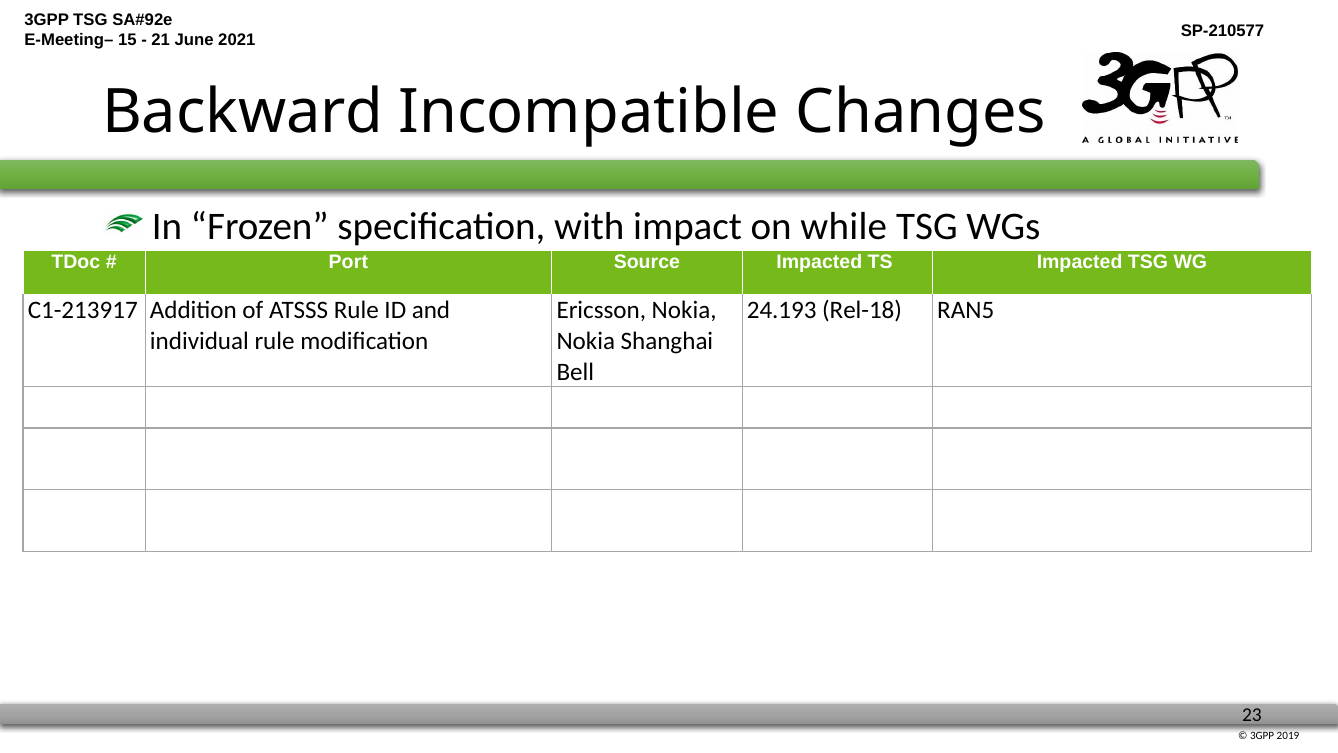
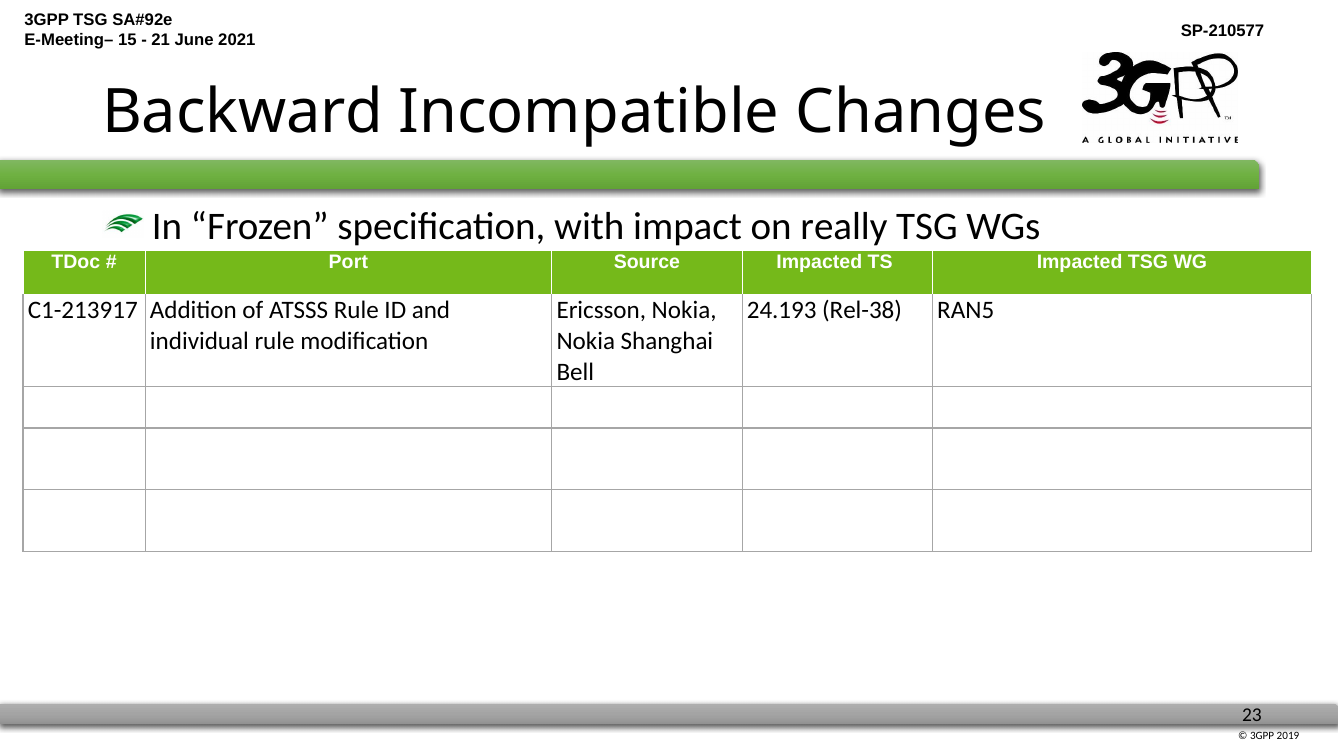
while: while -> really
Rel-18: Rel-18 -> Rel-38
